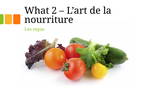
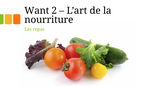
What: What -> Want
